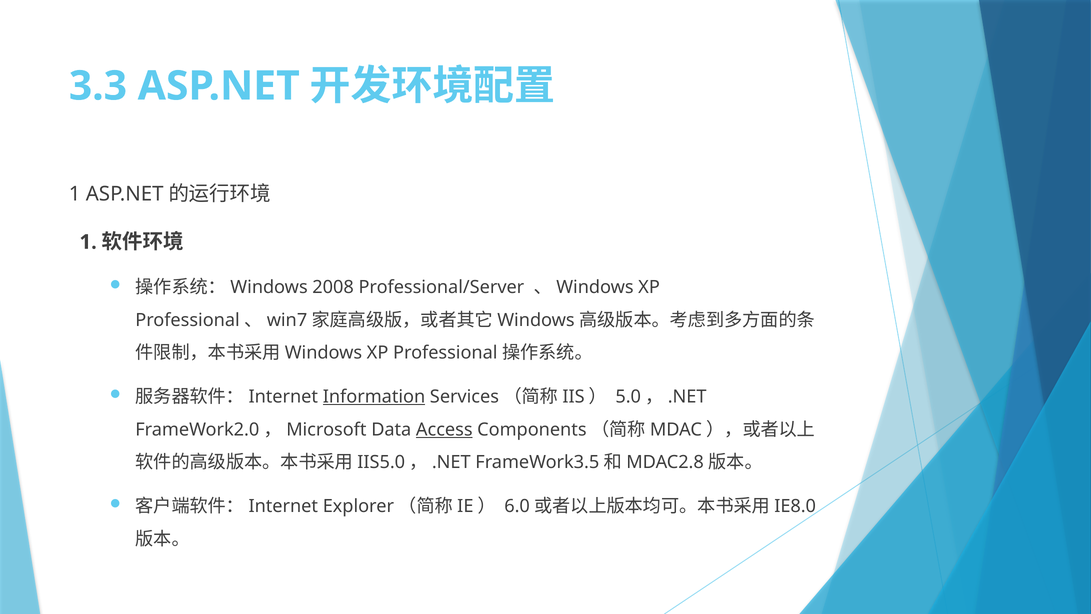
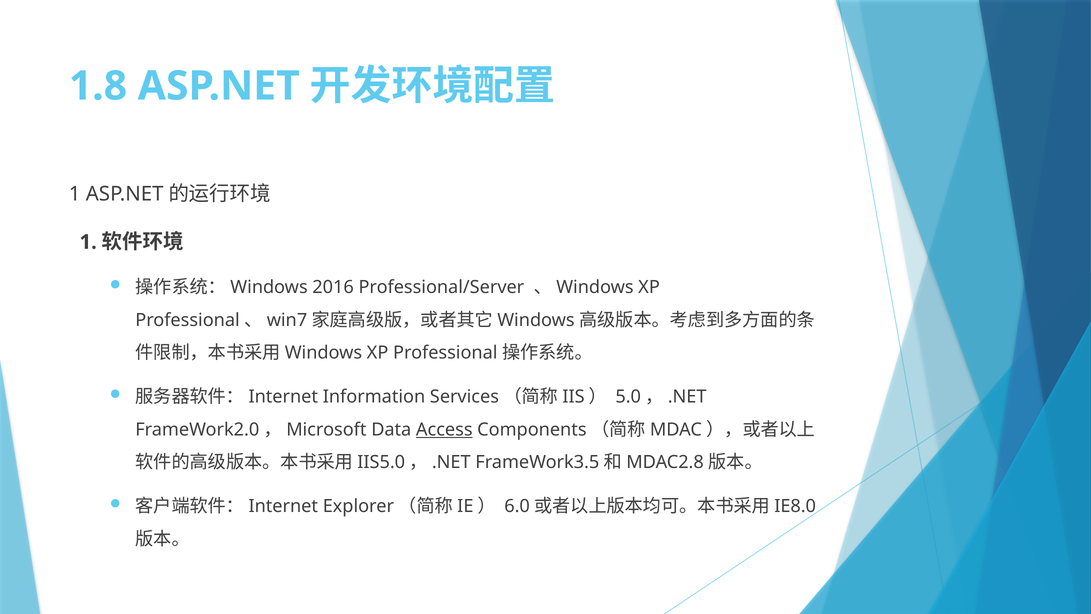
3.3: 3.3 -> 1.8
2008: 2008 -> 2016
Information underline: present -> none
